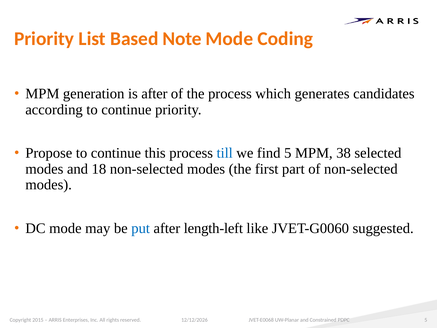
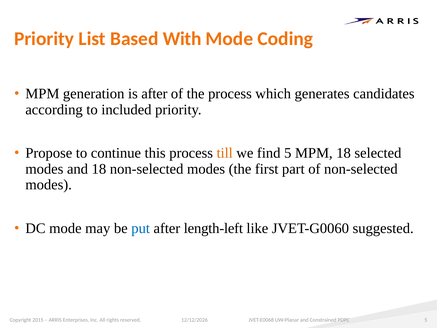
Note: Note -> With
according to continue: continue -> included
till colour: blue -> orange
MPM 38: 38 -> 18
